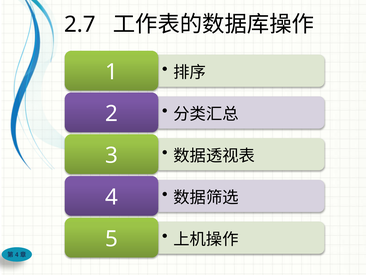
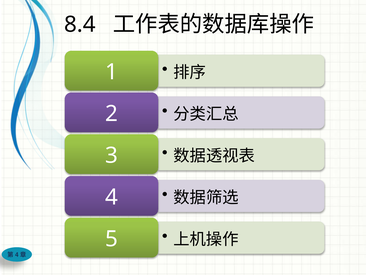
2.7: 2.7 -> 8.4
